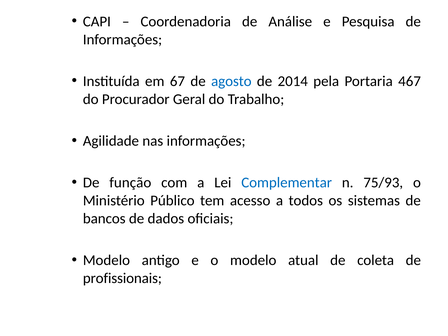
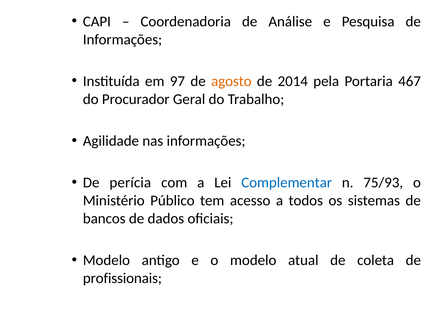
67: 67 -> 97
agosto colour: blue -> orange
função: função -> perícia
